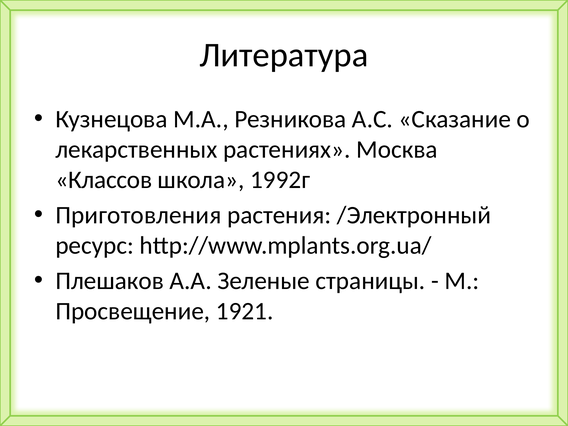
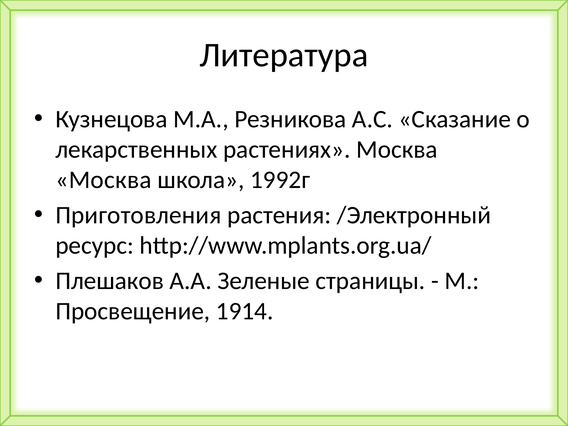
Классов at (104, 180): Классов -> Москва
1921: 1921 -> 1914
